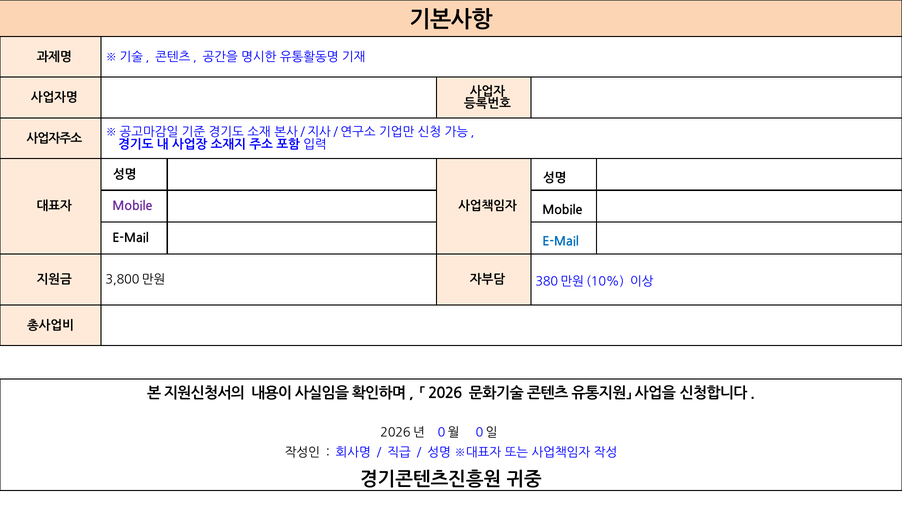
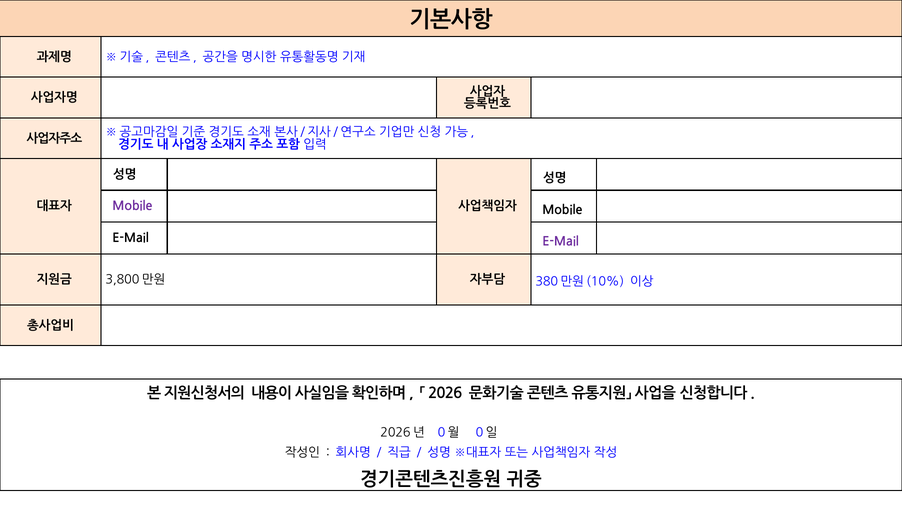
E-Mail at (561, 242) colour: blue -> purple
